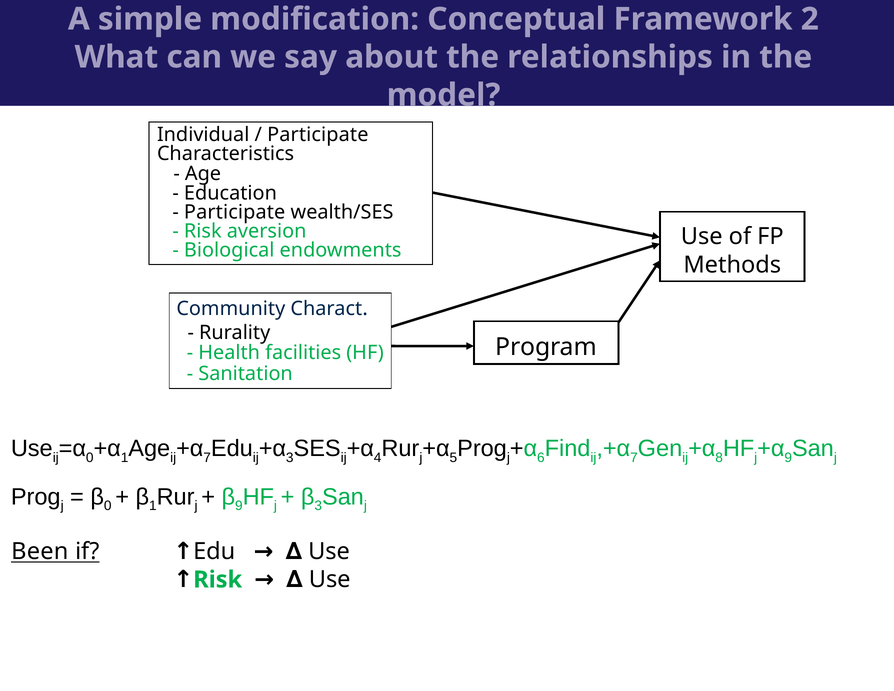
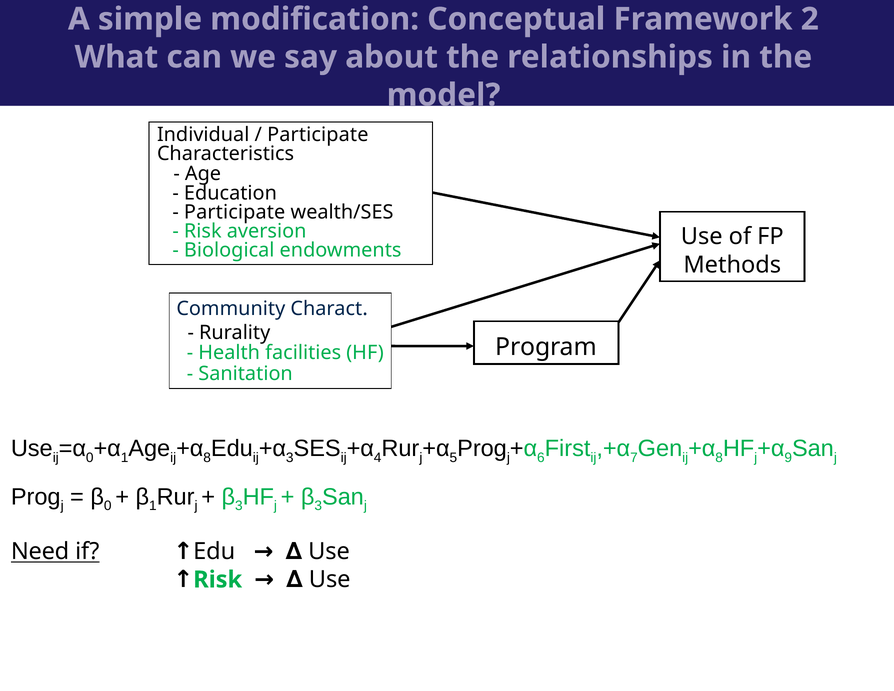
7 at (207, 458): 7 -> 8
Find: Find -> First
9 at (239, 506): 9 -> 3
Been: Been -> Need
